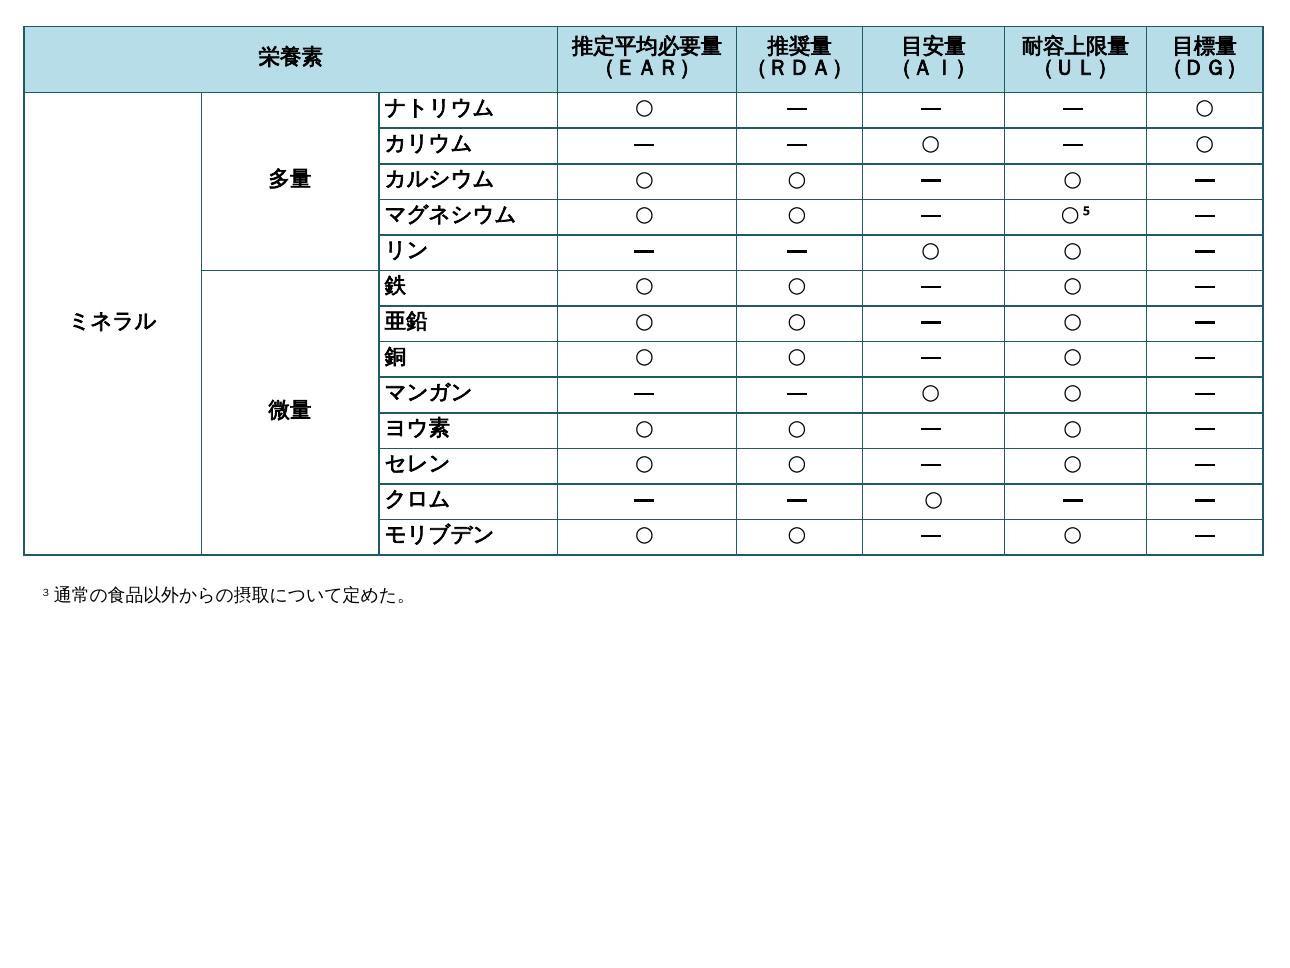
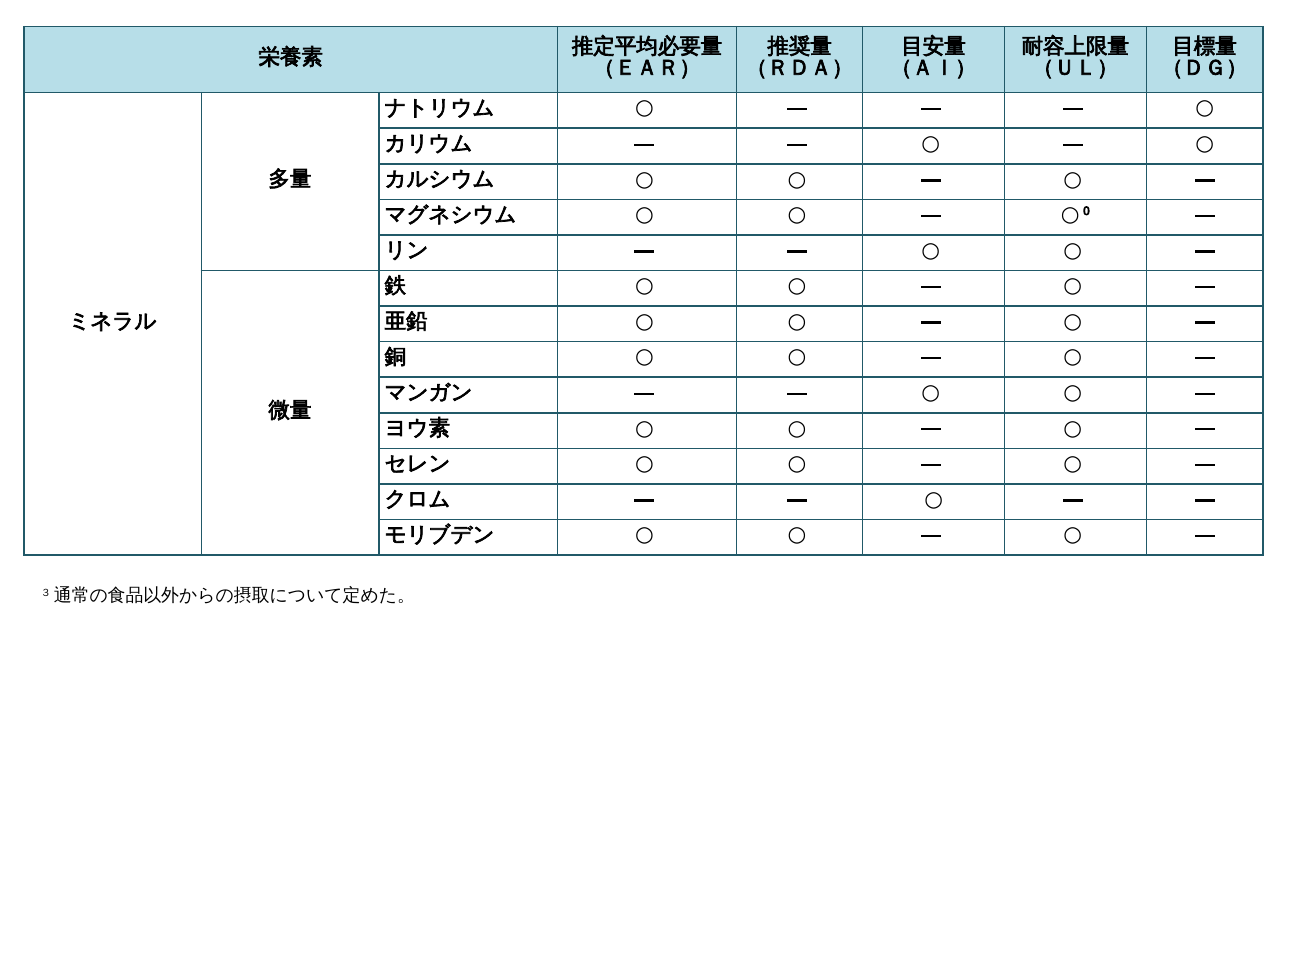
5: 5 -> 0
